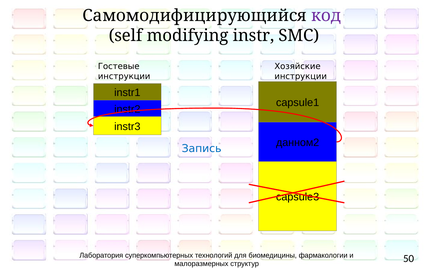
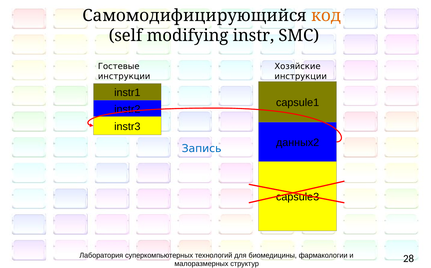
код colour: purple -> orange
данном2: данном2 -> данных2
50: 50 -> 28
